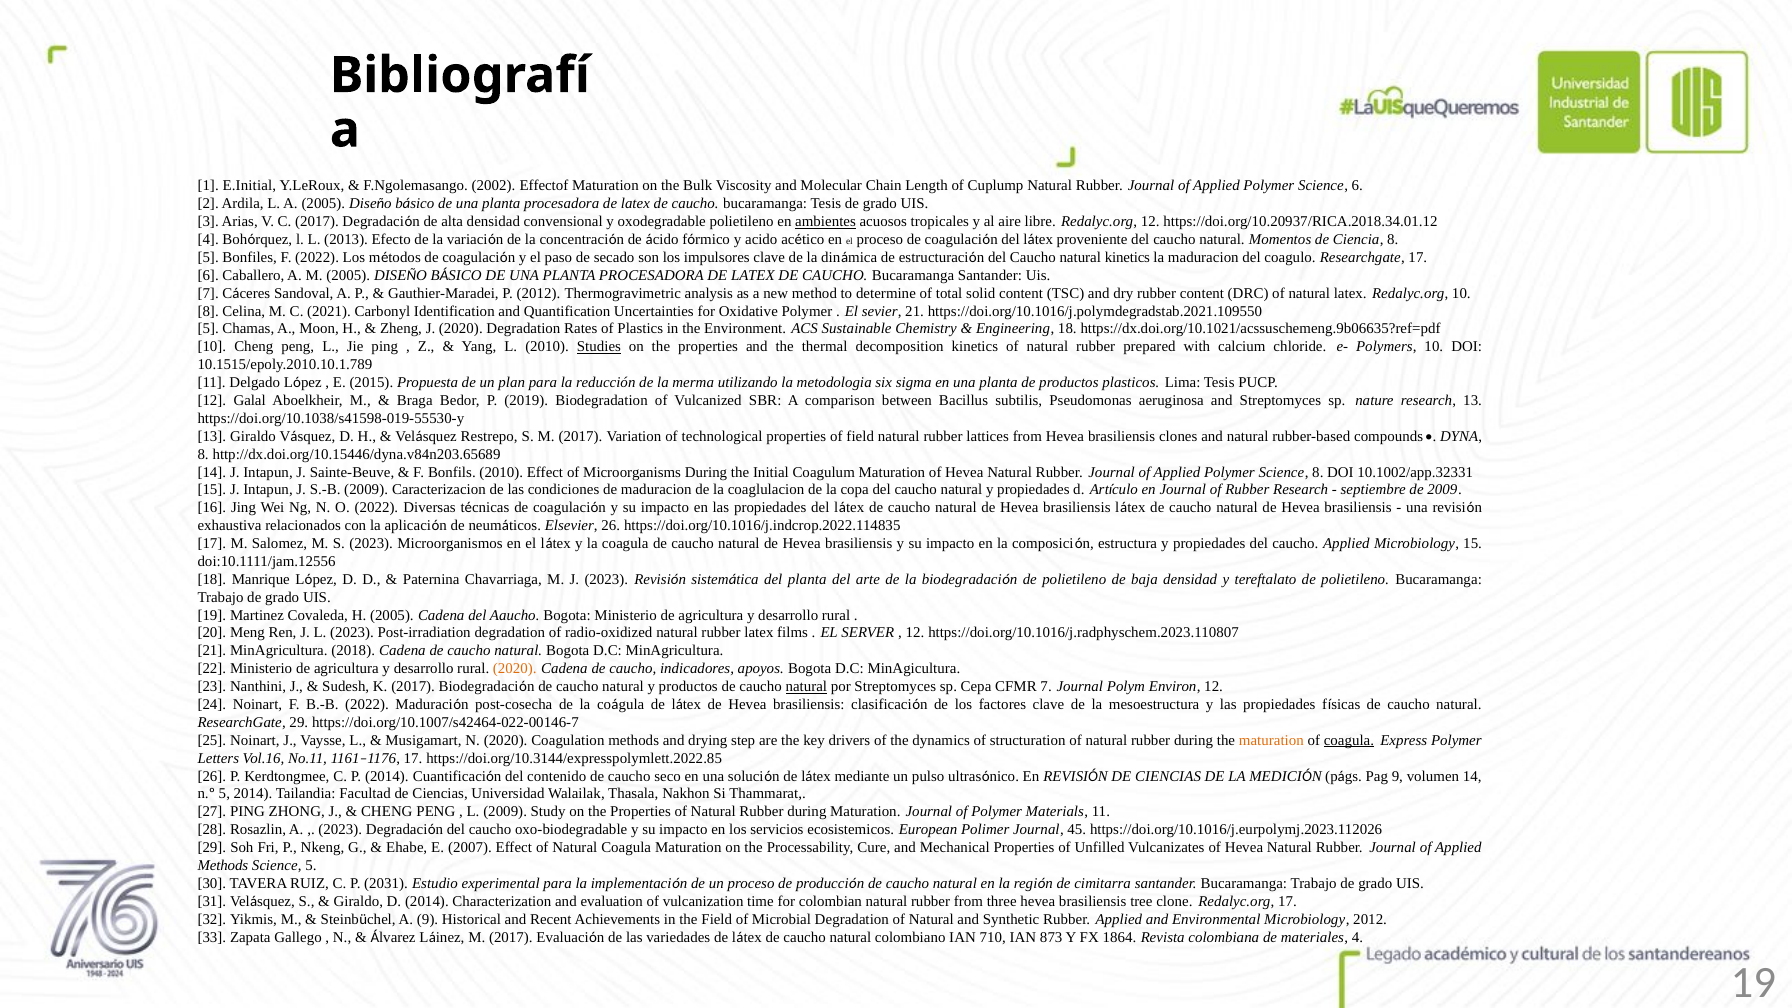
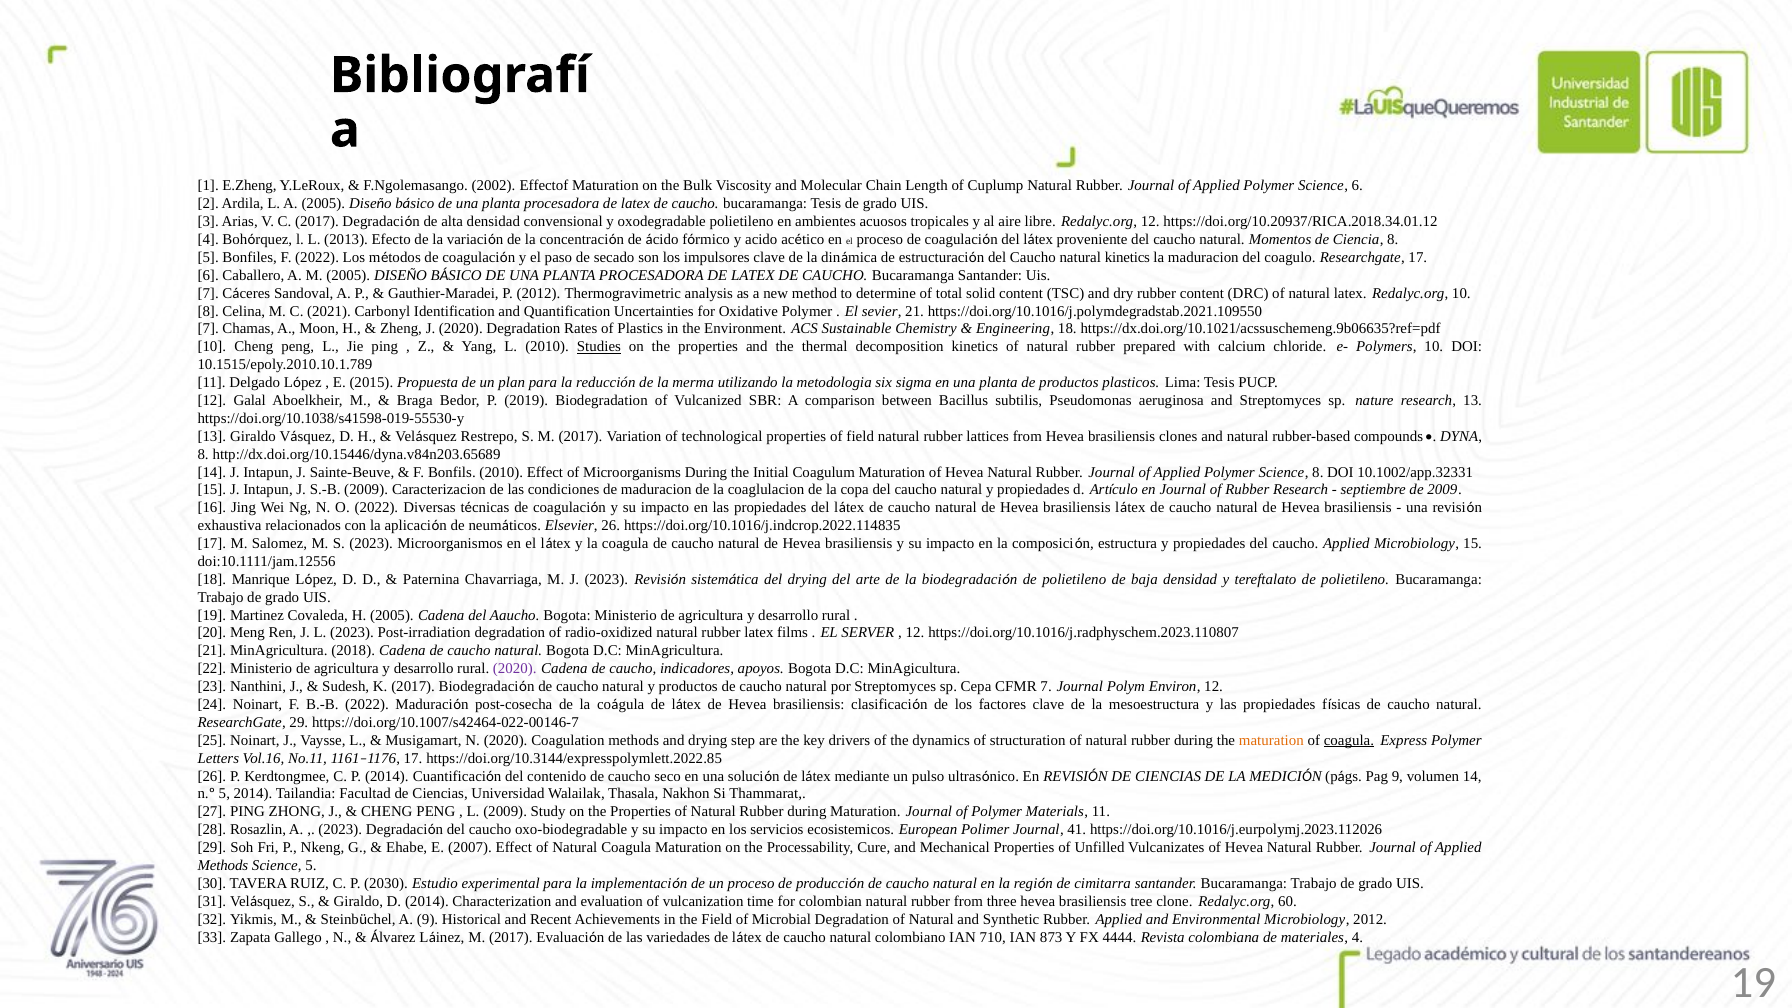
E.Initial: E.Initial -> E.Zheng
ambientes underline: present -> none
5 at (208, 329): 5 -> 7
del planta: planta -> drying
2020 at (515, 669) colour: orange -> purple
natural at (806, 687) underline: present -> none
45: 45 -> 41
2031: 2031 -> 2030
Redalyc.org 17: 17 -> 60
1864: 1864 -> 4444
